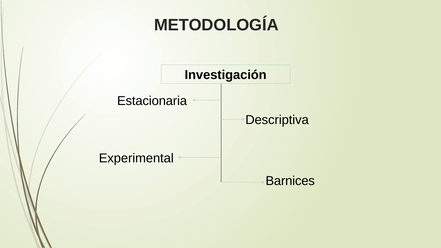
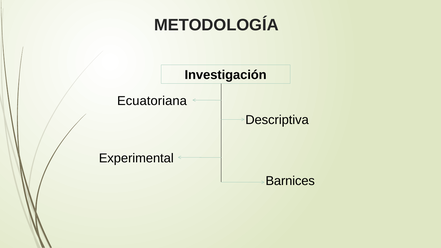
Estacionaria: Estacionaria -> Ecuatoriana
